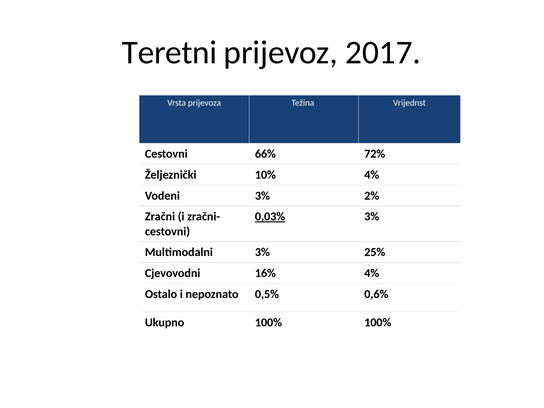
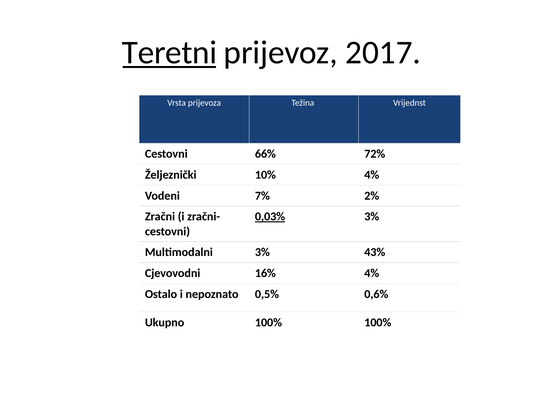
Teretni underline: none -> present
Vodeni 3%: 3% -> 7%
25%: 25% -> 43%
